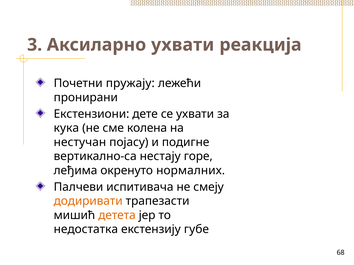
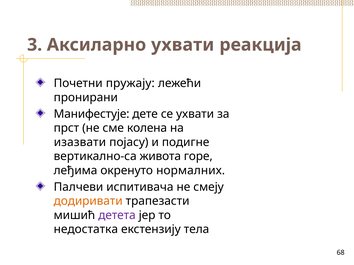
Екстензиони: Екстензиони -> Манифестује
кука: кука -> прст
нестучан: нестучан -> изазвати
нестају: нестају -> живота
детета colour: orange -> purple
губе: губе -> тела
